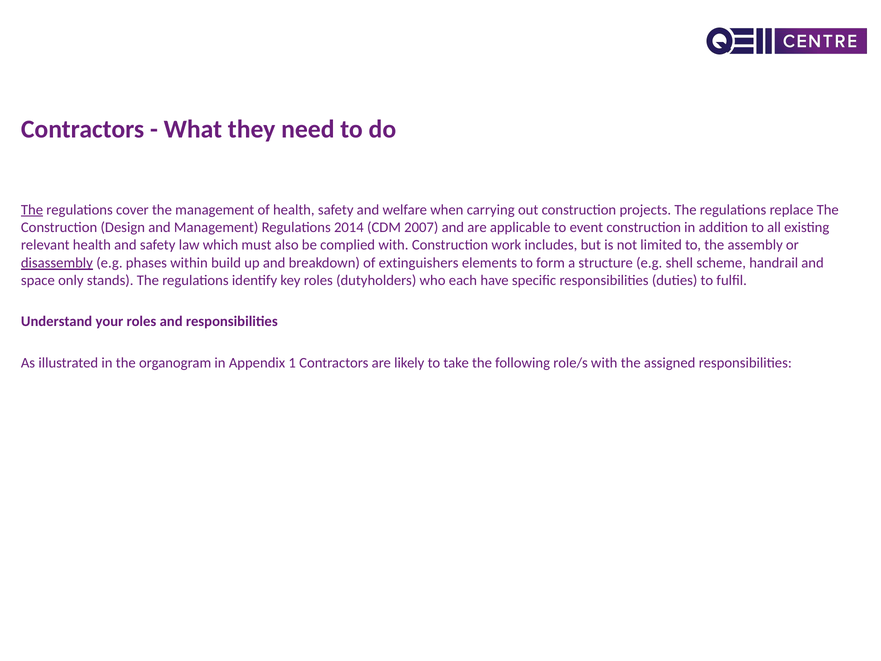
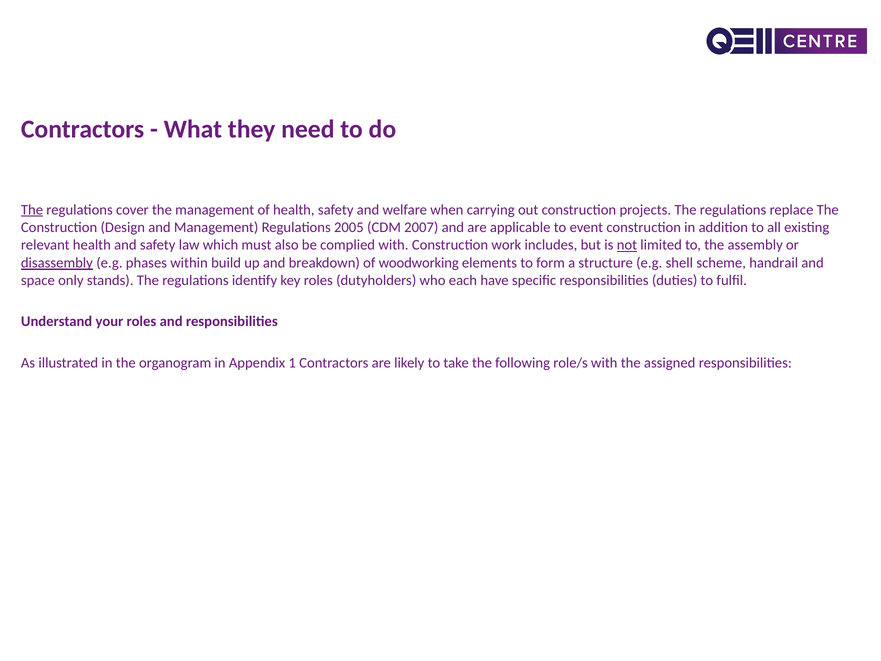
2014: 2014 -> 2005
not underline: none -> present
extinguishers: extinguishers -> woodworking
